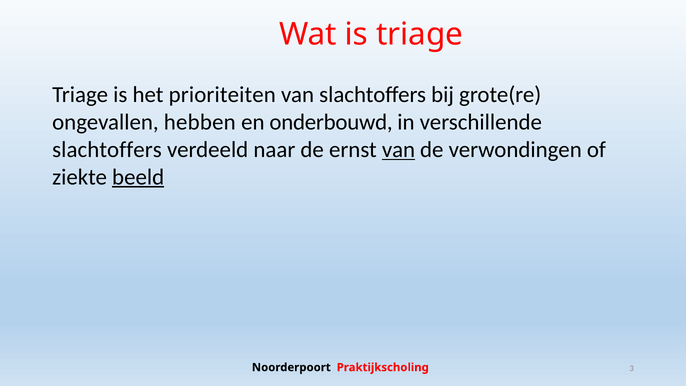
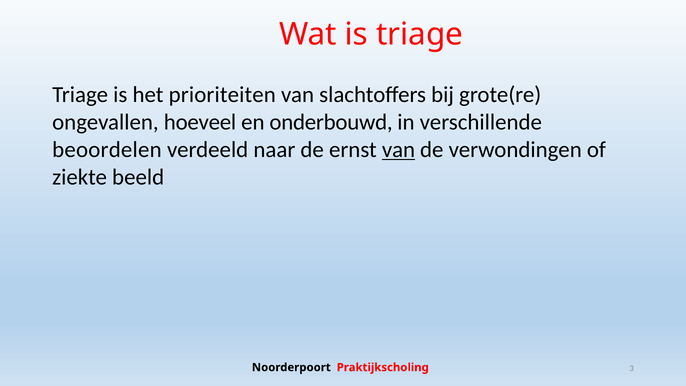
hebben: hebben -> hoeveel
slachtoffers at (107, 150): slachtoffers -> beoordelen
beeld underline: present -> none
